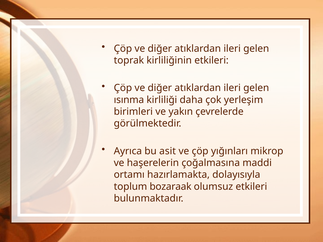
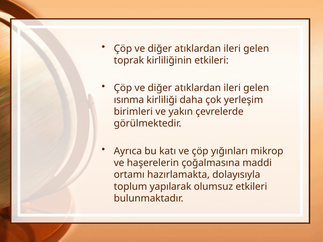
asit: asit -> katı
bozaraak: bozaraak -> yapılarak
